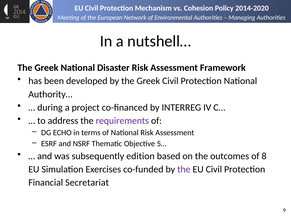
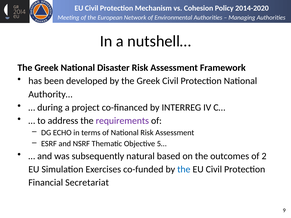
edition: edition -> natural
8: 8 -> 2
the at (184, 169) colour: purple -> blue
